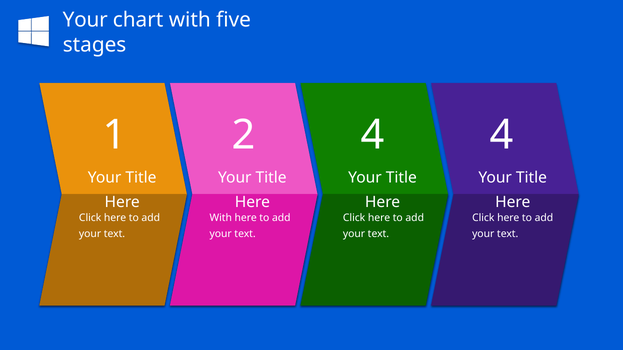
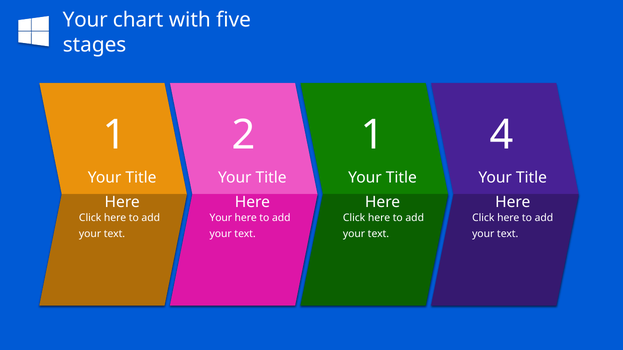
2 4: 4 -> 1
With at (221, 218): With -> Your
